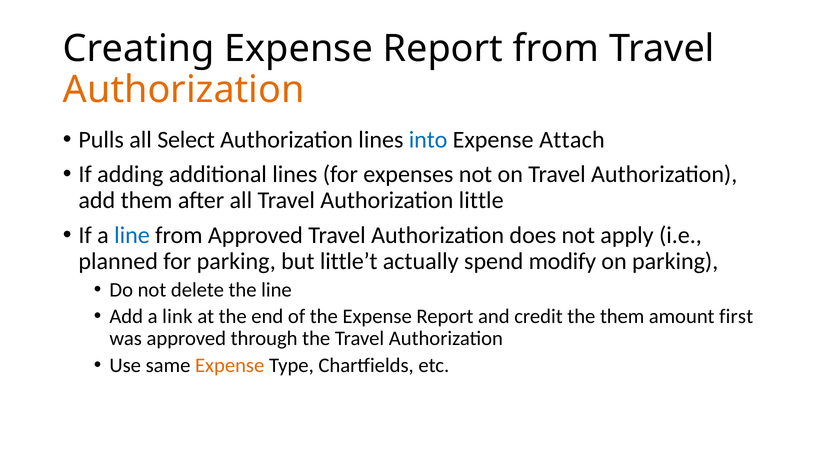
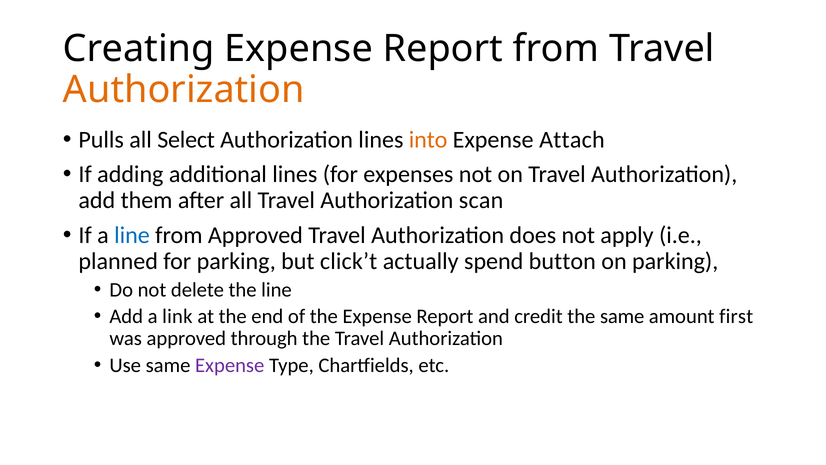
into colour: blue -> orange
little: little -> scan
little’t: little’t -> click’t
modify: modify -> button
the them: them -> same
Expense at (230, 365) colour: orange -> purple
